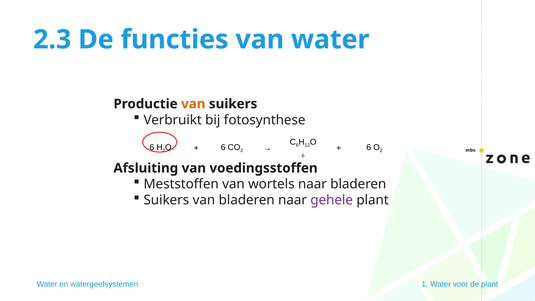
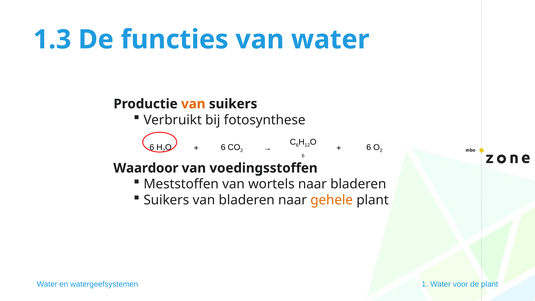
2.3: 2.3 -> 1.3
Afsluiting: Afsluiting -> Waardoor
gehele colour: purple -> orange
